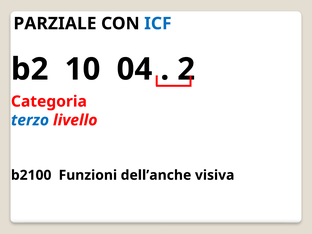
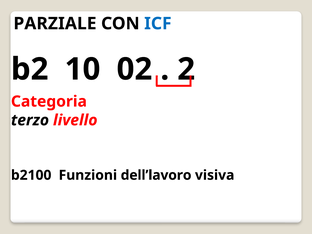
04: 04 -> 02
terzo colour: blue -> black
dell’anche: dell’anche -> dell’lavoro
